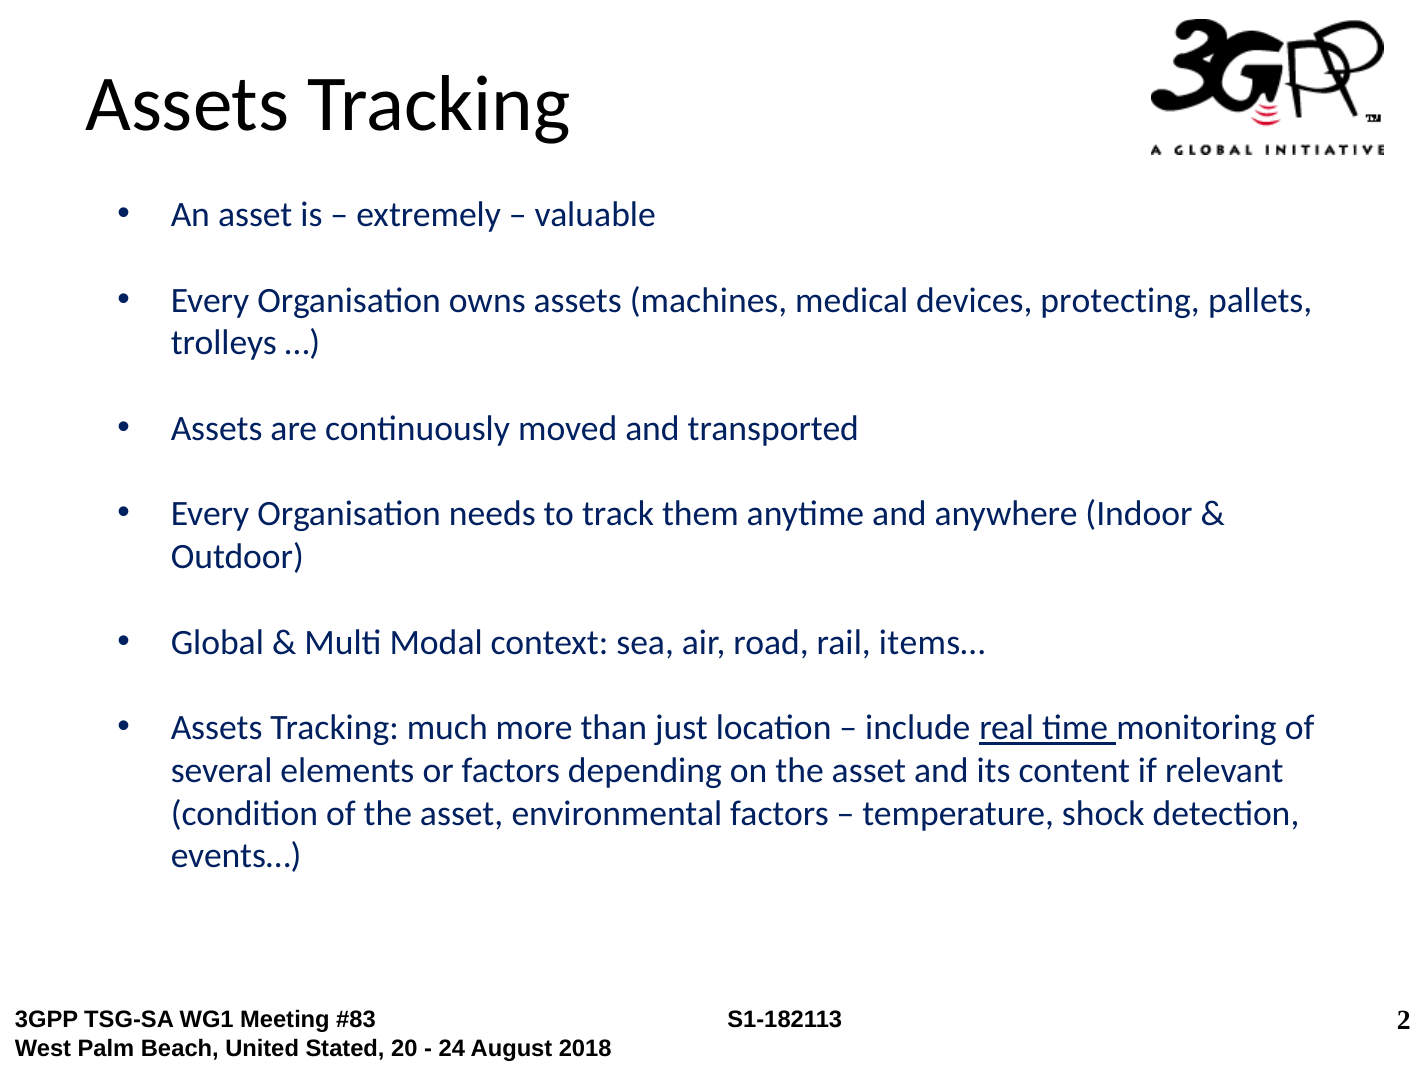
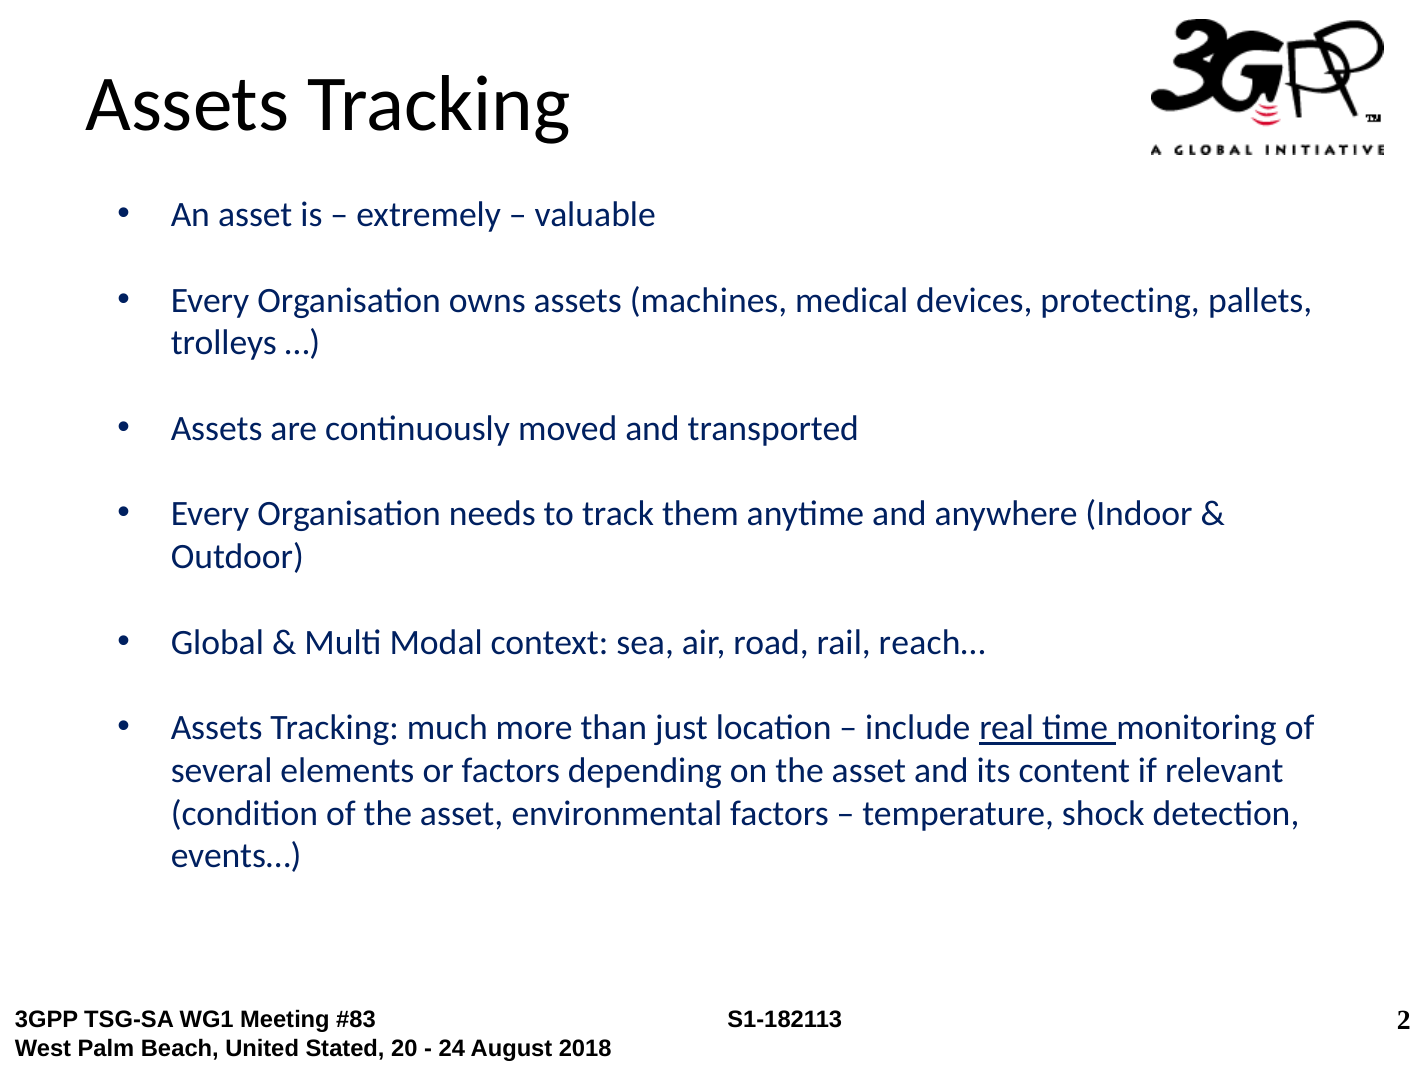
items…: items… -> reach…
